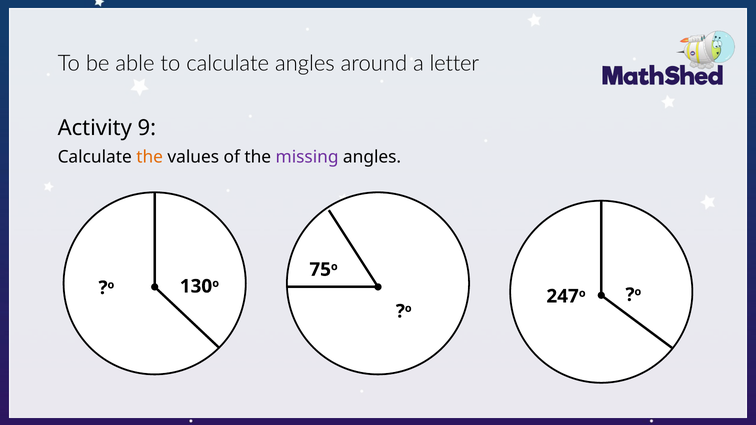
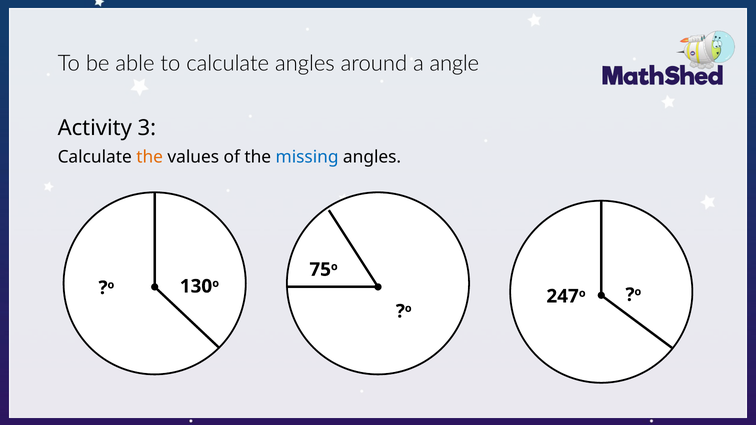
letter: letter -> angle
9: 9 -> 3
missing colour: purple -> blue
